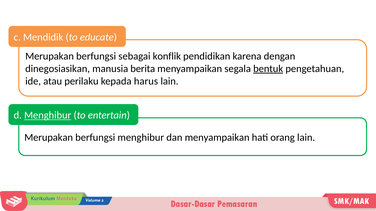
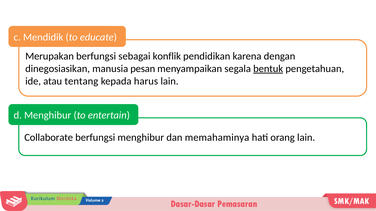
berita: berita -> pesan
perilaku: perilaku -> tentang
Menghibur at (48, 116) underline: present -> none
Merupakan at (49, 138): Merupakan -> Collaborate
dan menyampaikan: menyampaikan -> memahaminya
